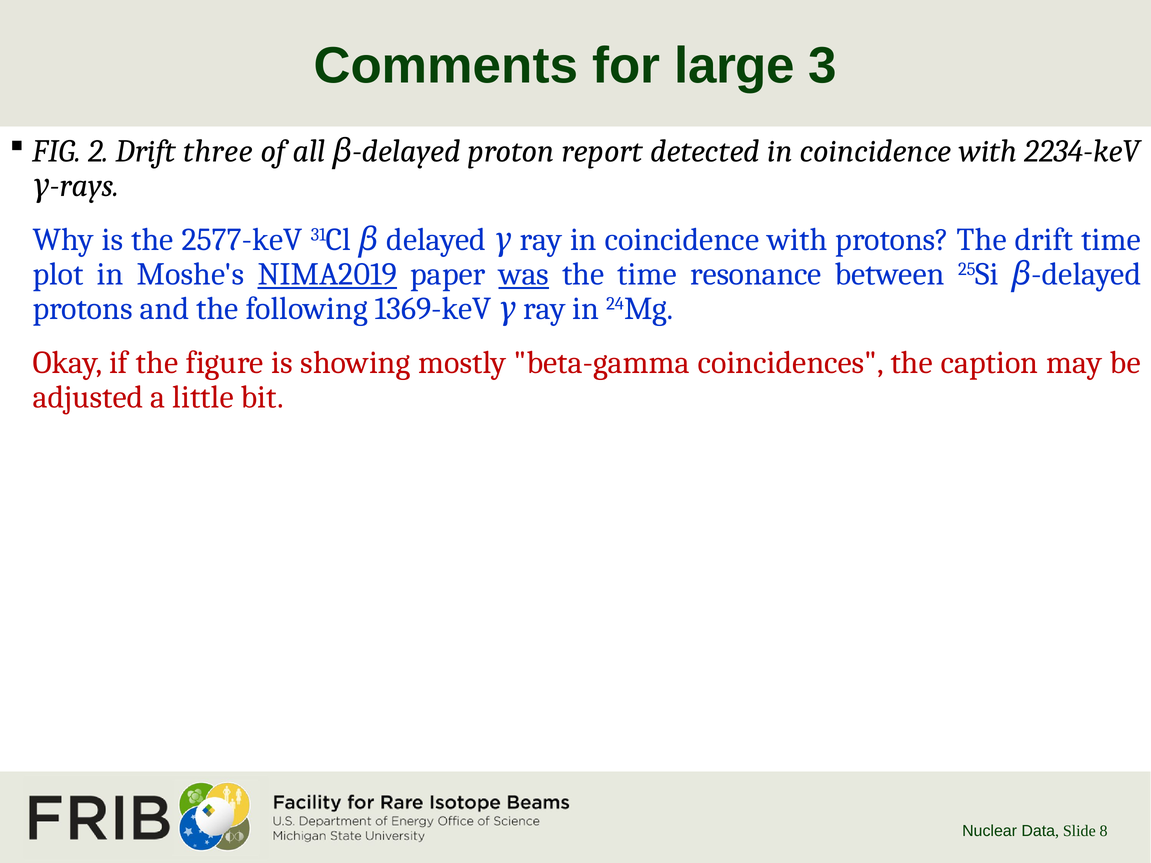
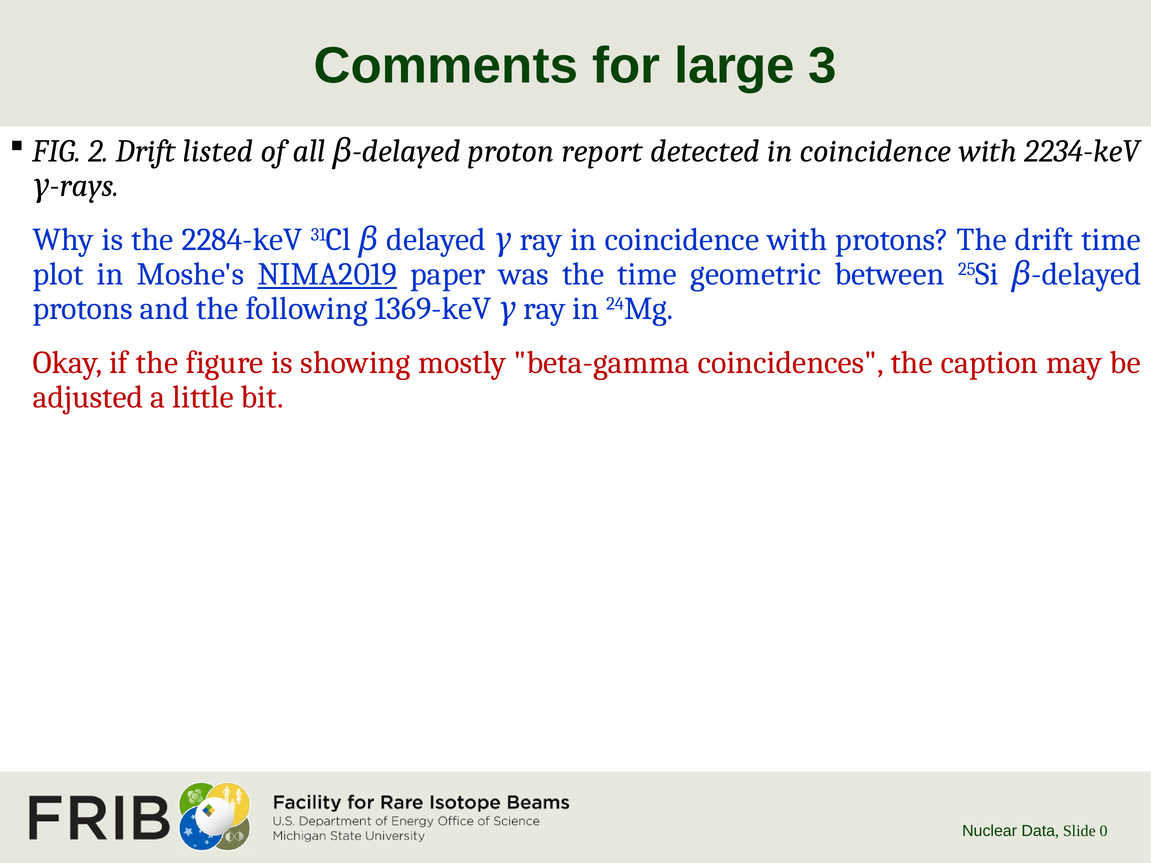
three: three -> listed
2577-keV: 2577-keV -> 2284-keV
was underline: present -> none
resonance: resonance -> geometric
8: 8 -> 0
